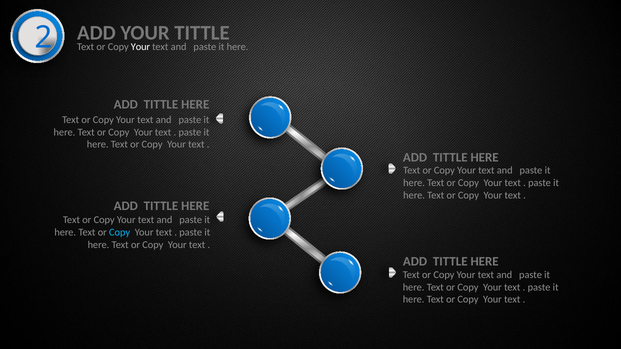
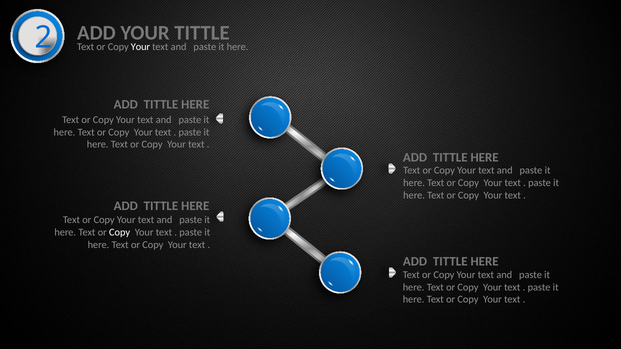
Copy at (120, 233) colour: light blue -> white
